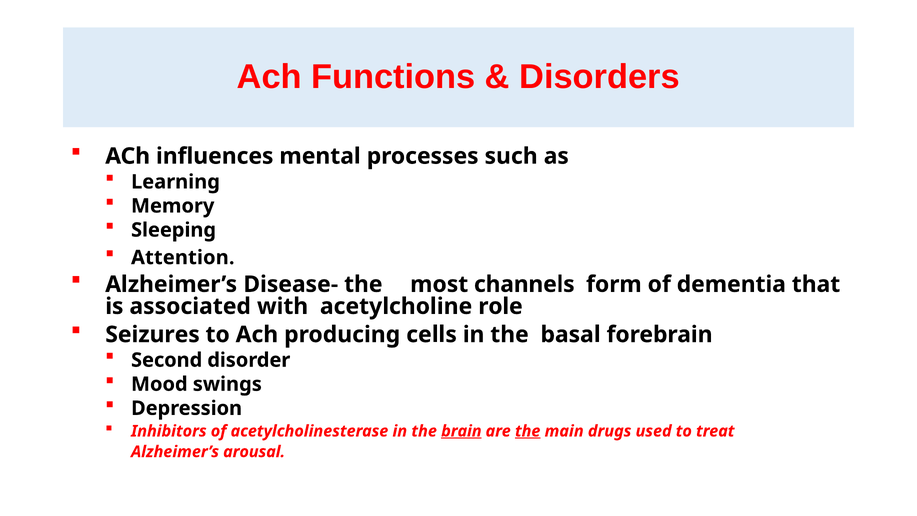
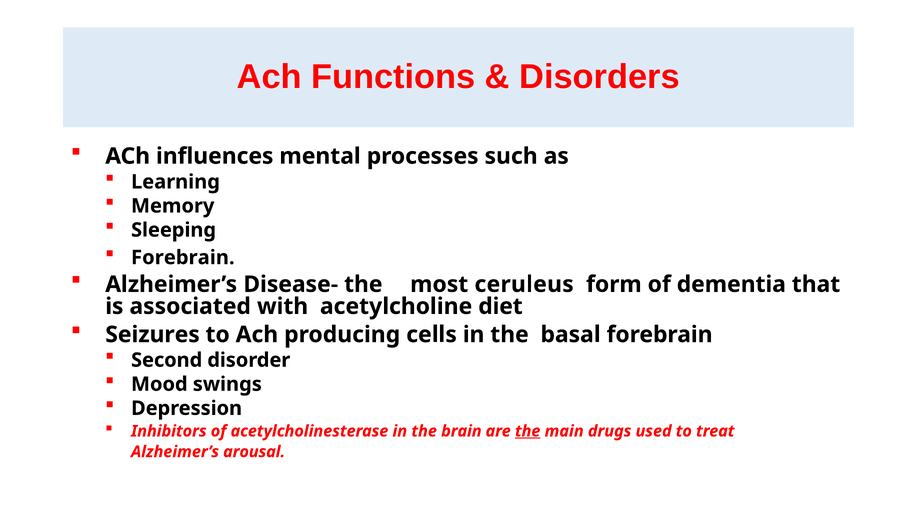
Attention at (183, 257): Attention -> Forebrain
channels: channels -> ceruleus
role: role -> diet
brain underline: present -> none
